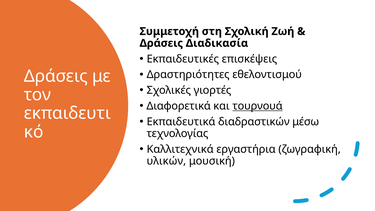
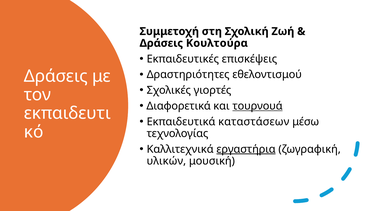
Διαδικασία: Διαδικασία -> Κουλτούρα
διαδραστικών: διαδραστικών -> καταστάσεων
εργαστήρια underline: none -> present
